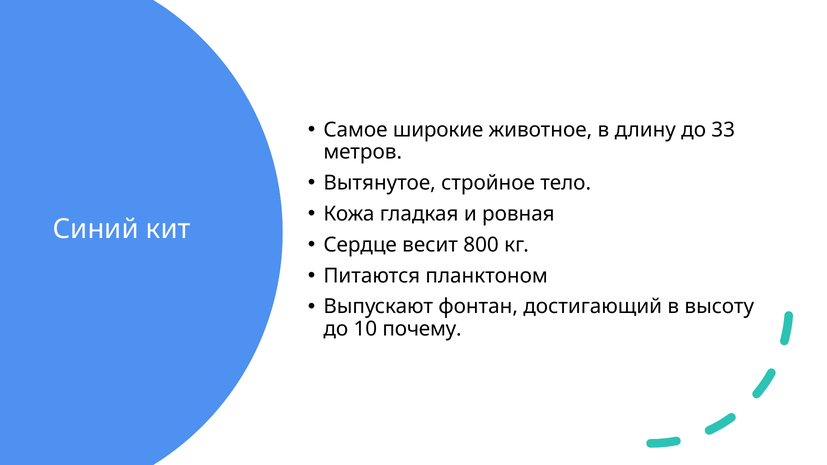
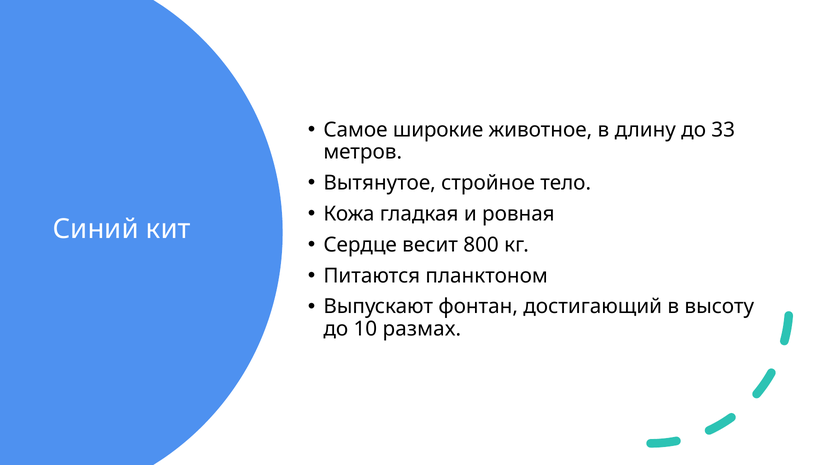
почему: почему -> размах
